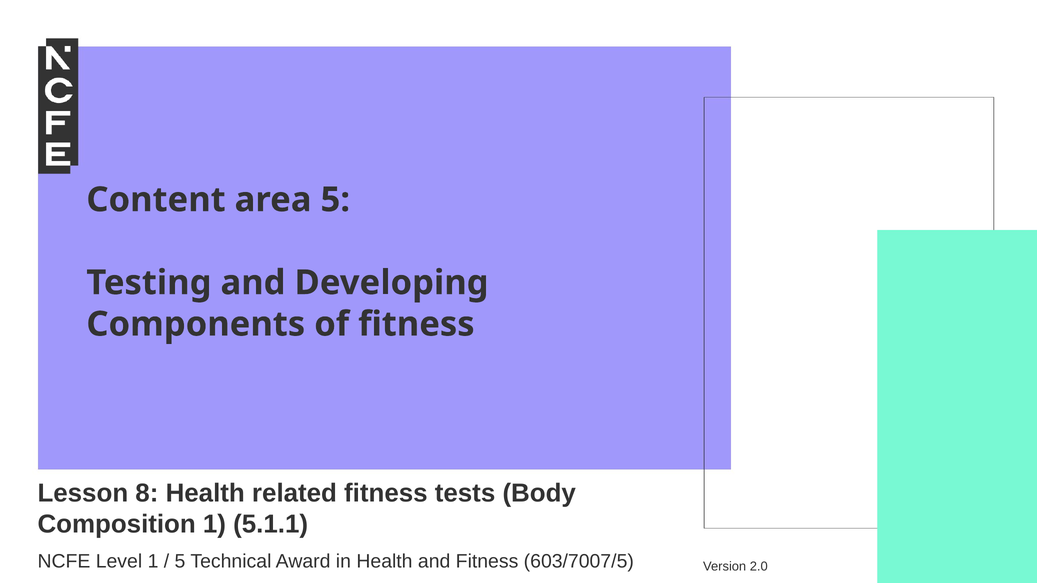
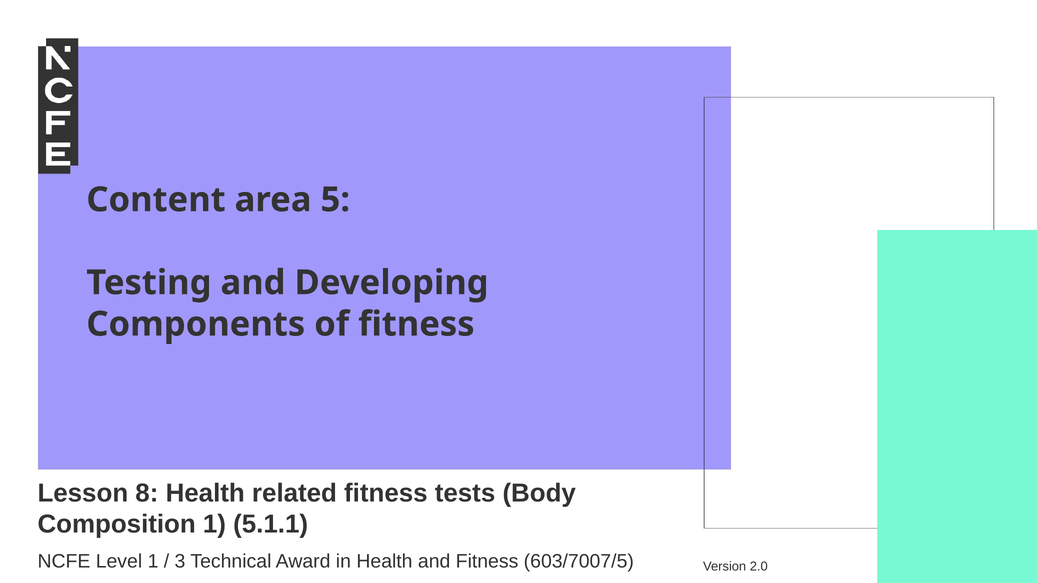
5 at (180, 562): 5 -> 3
